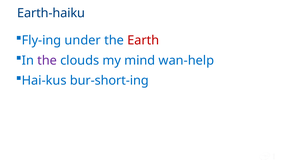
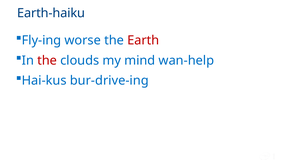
under: under -> worse
the at (47, 61) colour: purple -> red
bur-short-ing: bur-short-ing -> bur-drive-ing
